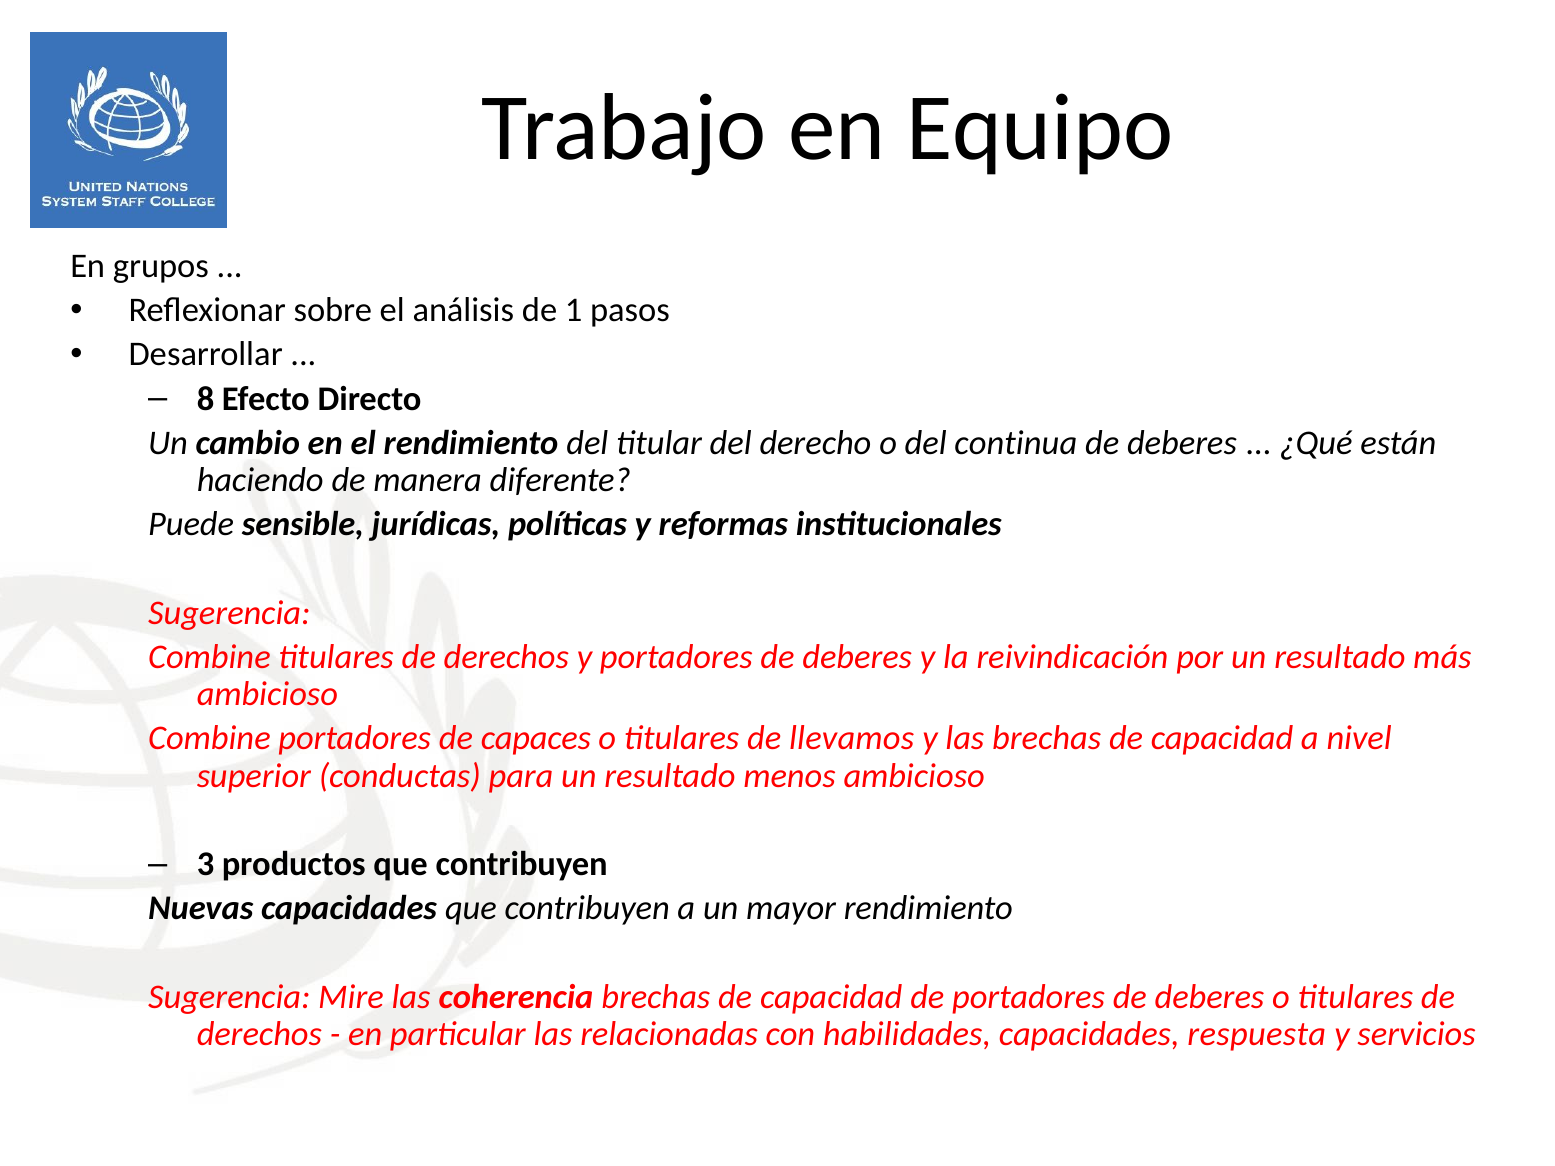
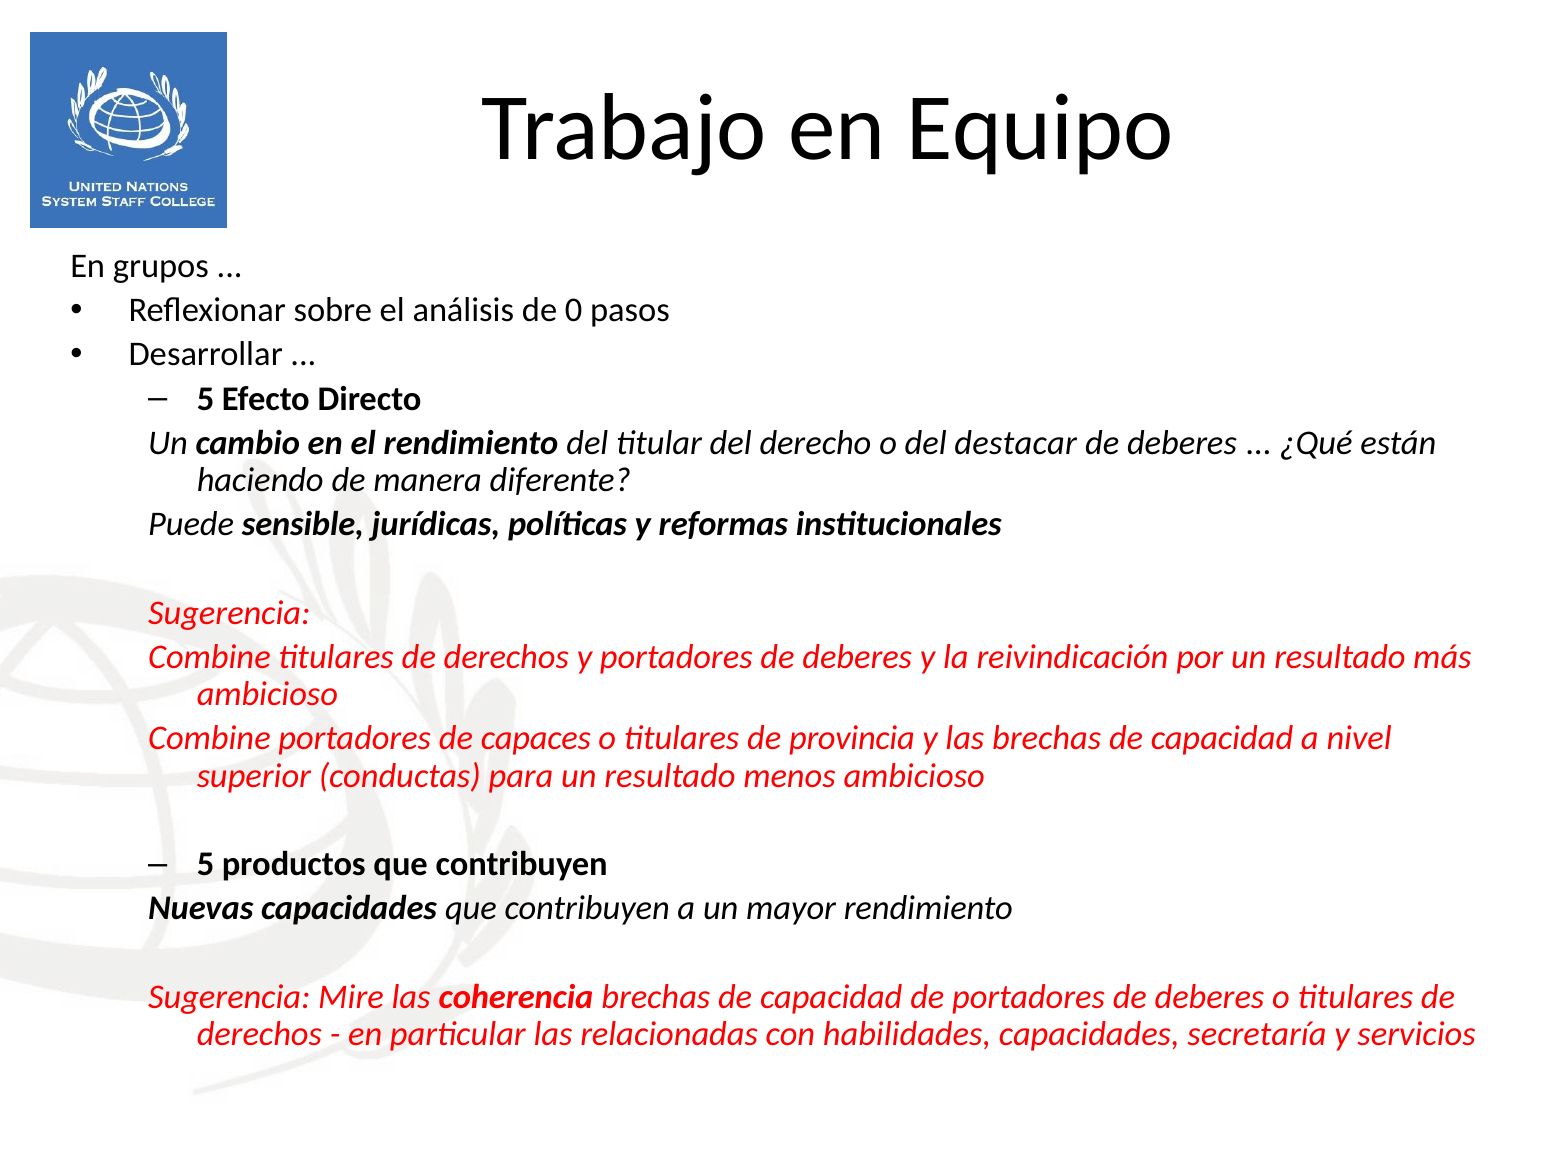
1: 1 -> 0
8 at (205, 399): 8 -> 5
continua: continua -> destacar
llevamos: llevamos -> provincia
3 at (205, 864): 3 -> 5
respuesta: respuesta -> secretaría
